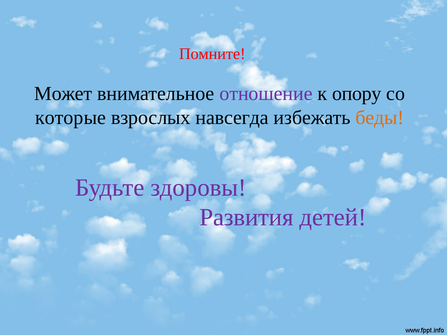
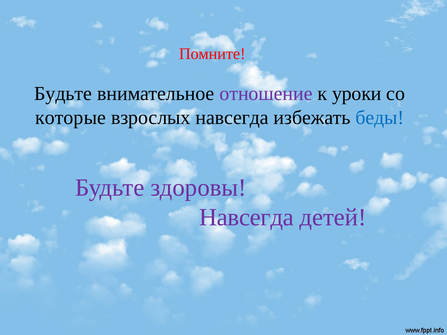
Может at (63, 94): Может -> Будьте
опору: опору -> уроки
беды colour: orange -> blue
Развития at (246, 217): Развития -> Навсегда
